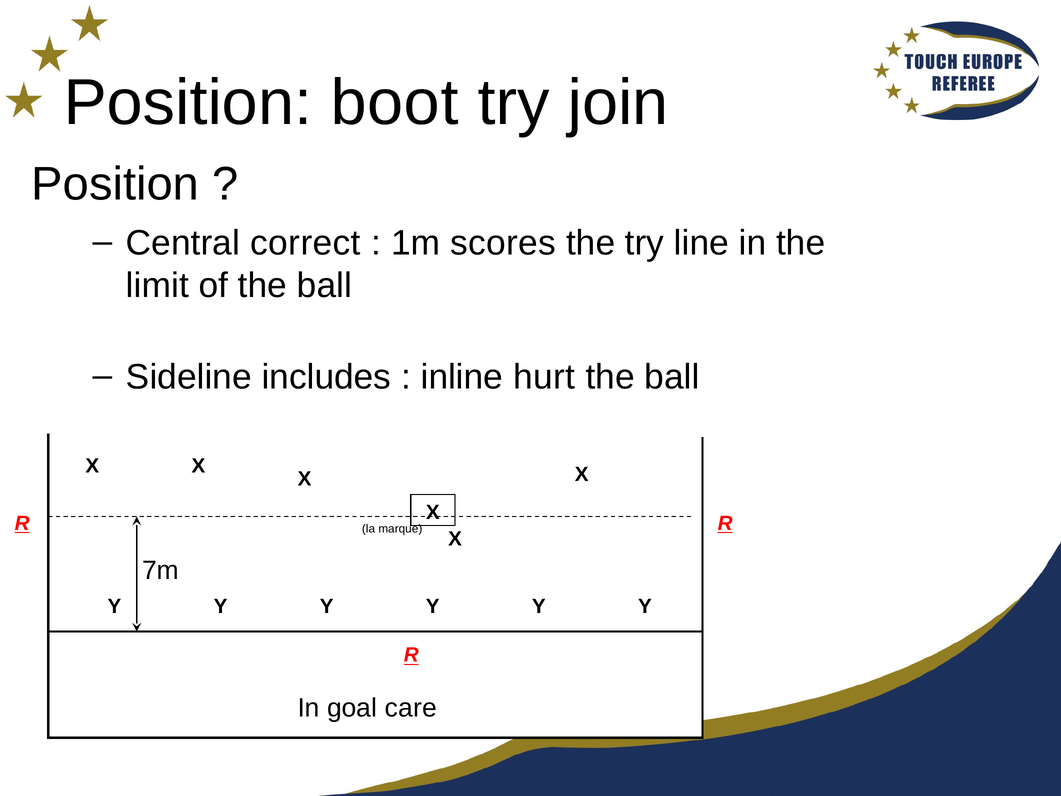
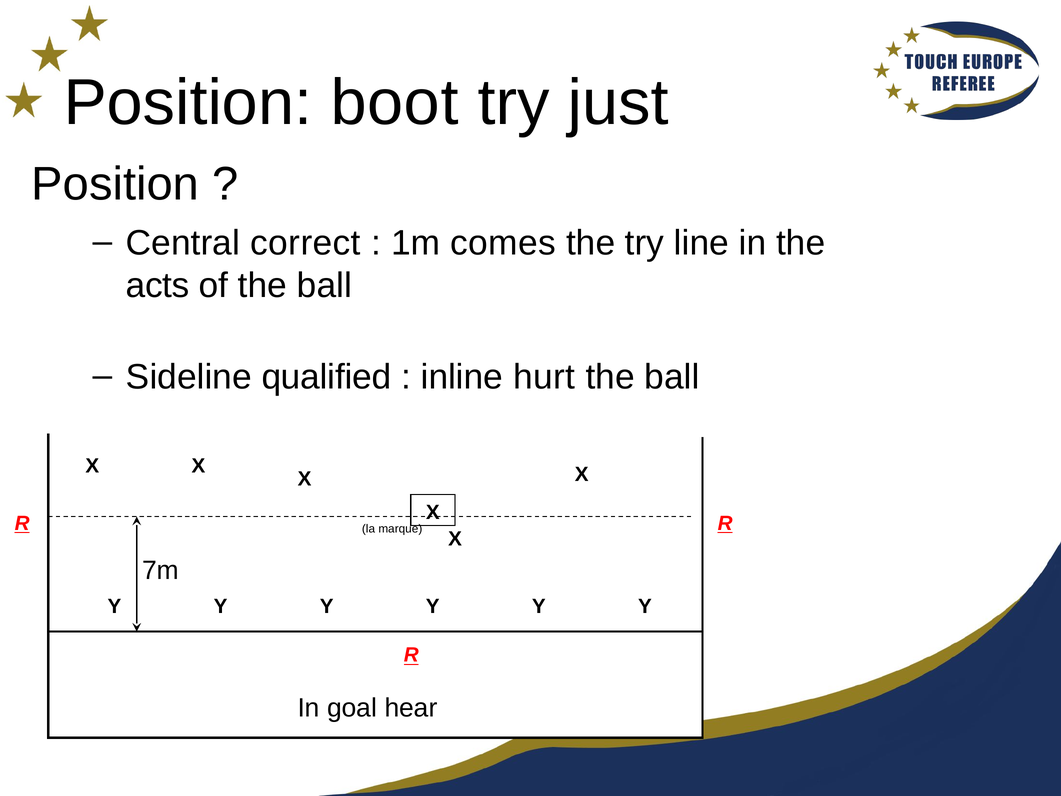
join: join -> just
scores: scores -> comes
limit: limit -> acts
includes: includes -> qualified
care: care -> hear
